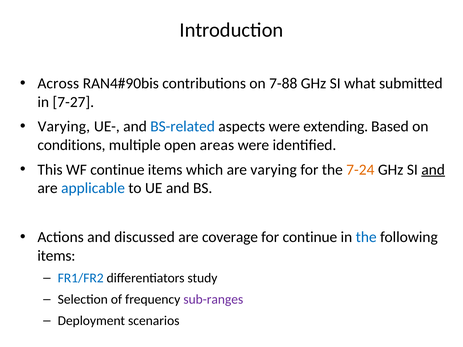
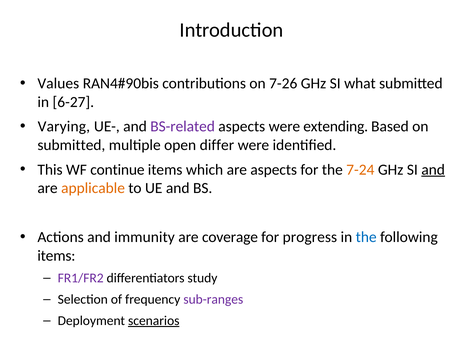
Across: Across -> Values
7-88: 7-88 -> 7-26
7-27: 7-27 -> 6-27
BS-related colour: blue -> purple
conditions at (71, 145): conditions -> submitted
areas: areas -> differ
are varying: varying -> aspects
applicable colour: blue -> orange
discussed: discussed -> immunity
for continue: continue -> progress
FR1/FR2 colour: blue -> purple
scenarios underline: none -> present
